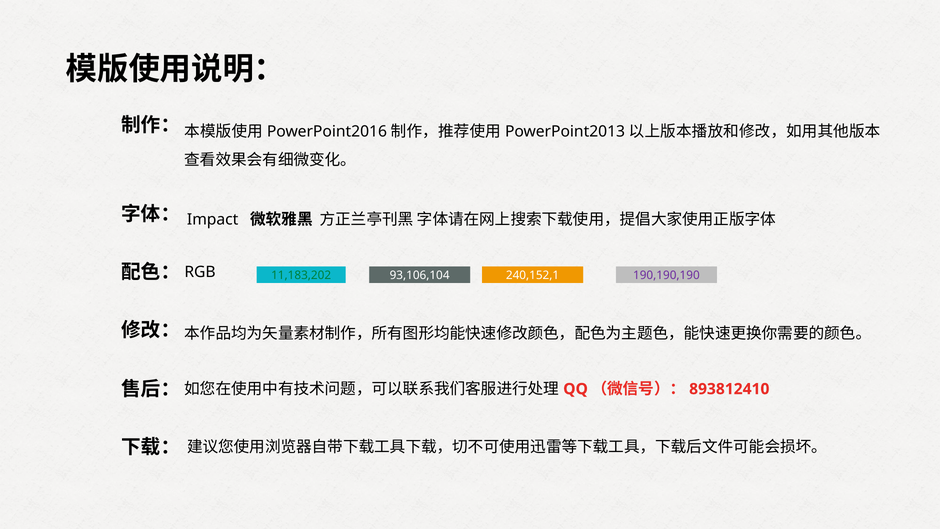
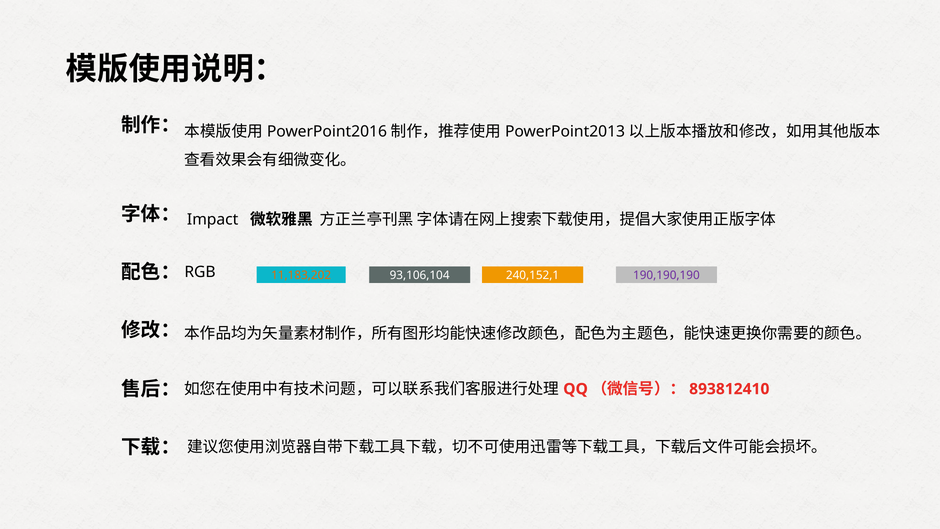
11,183,202 colour: green -> orange
